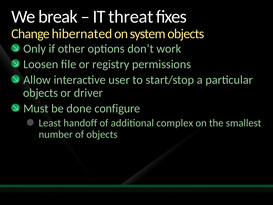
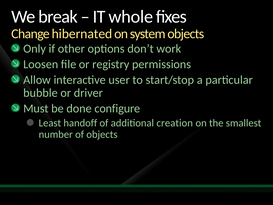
threat: threat -> whole
objects at (41, 93): objects -> bubble
complex: complex -> creation
